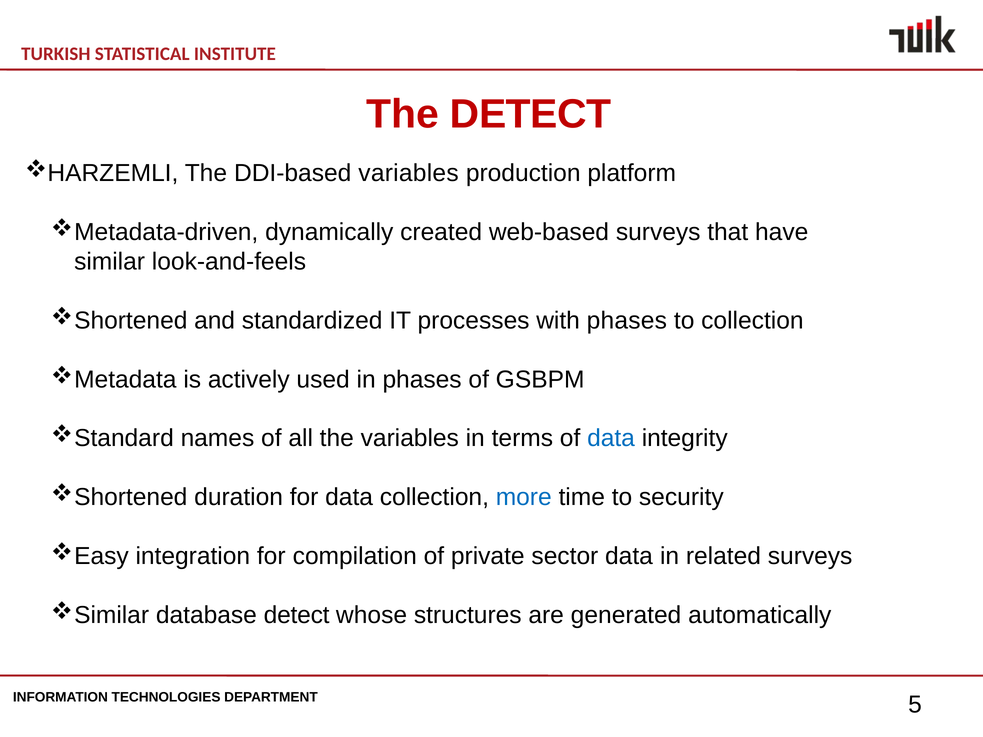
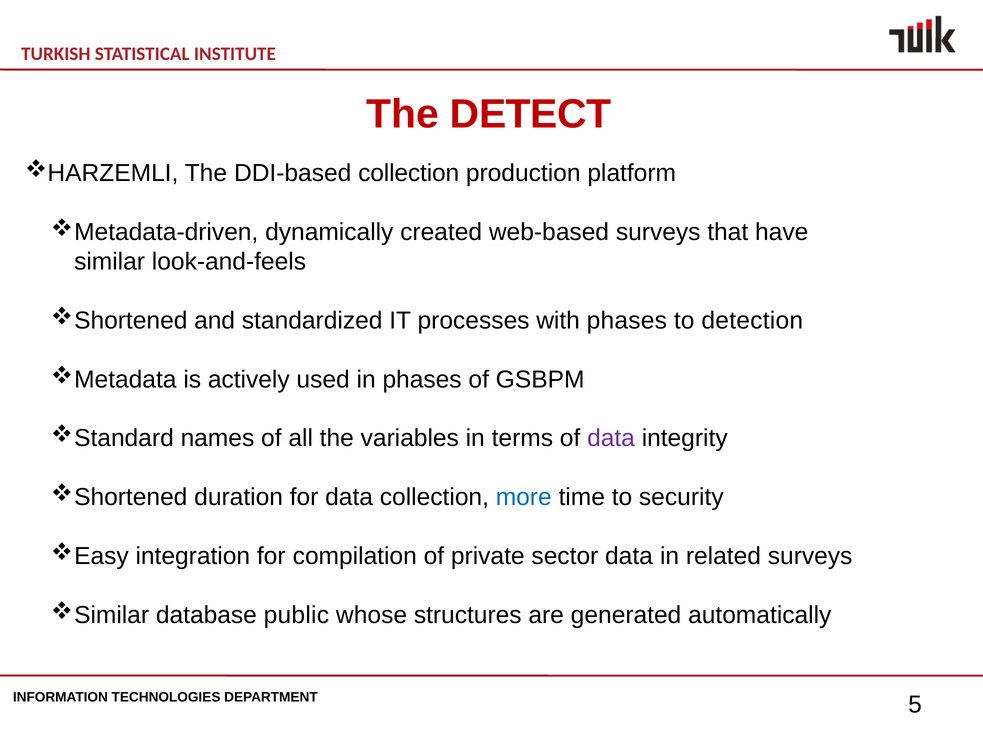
DDI-based variables: variables -> collection
to collection: collection -> detection
data at (611, 439) colour: blue -> purple
database detect: detect -> public
